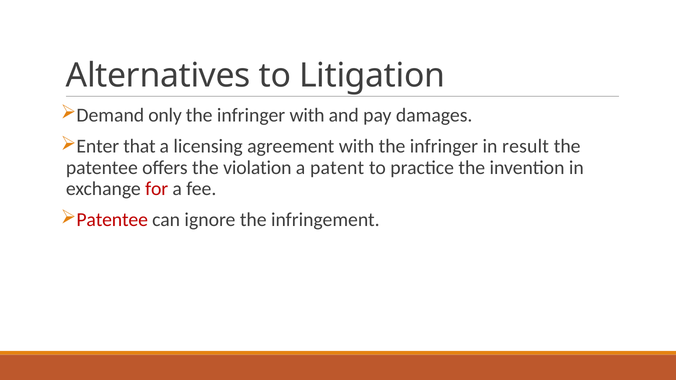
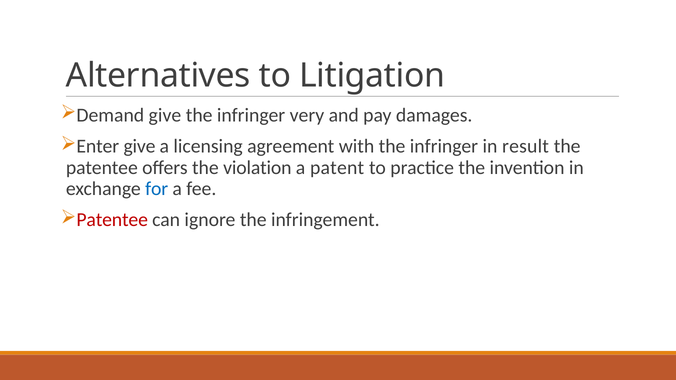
Demand only: only -> give
infringer with: with -> very
Enter that: that -> give
for colour: red -> blue
